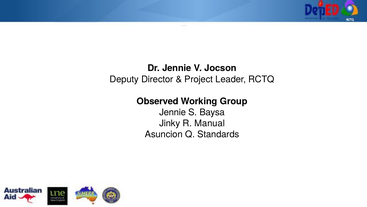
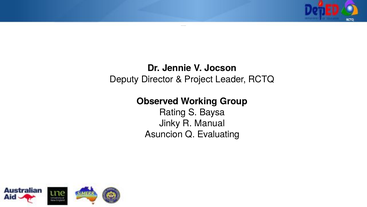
Jennie at (173, 112): Jennie -> Rating
Standards: Standards -> Evaluating
